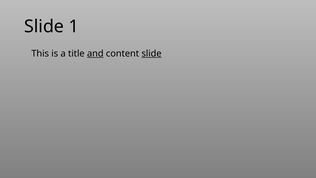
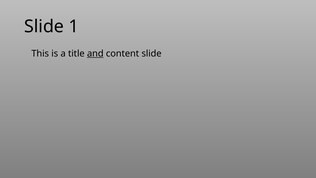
slide at (152, 53) underline: present -> none
